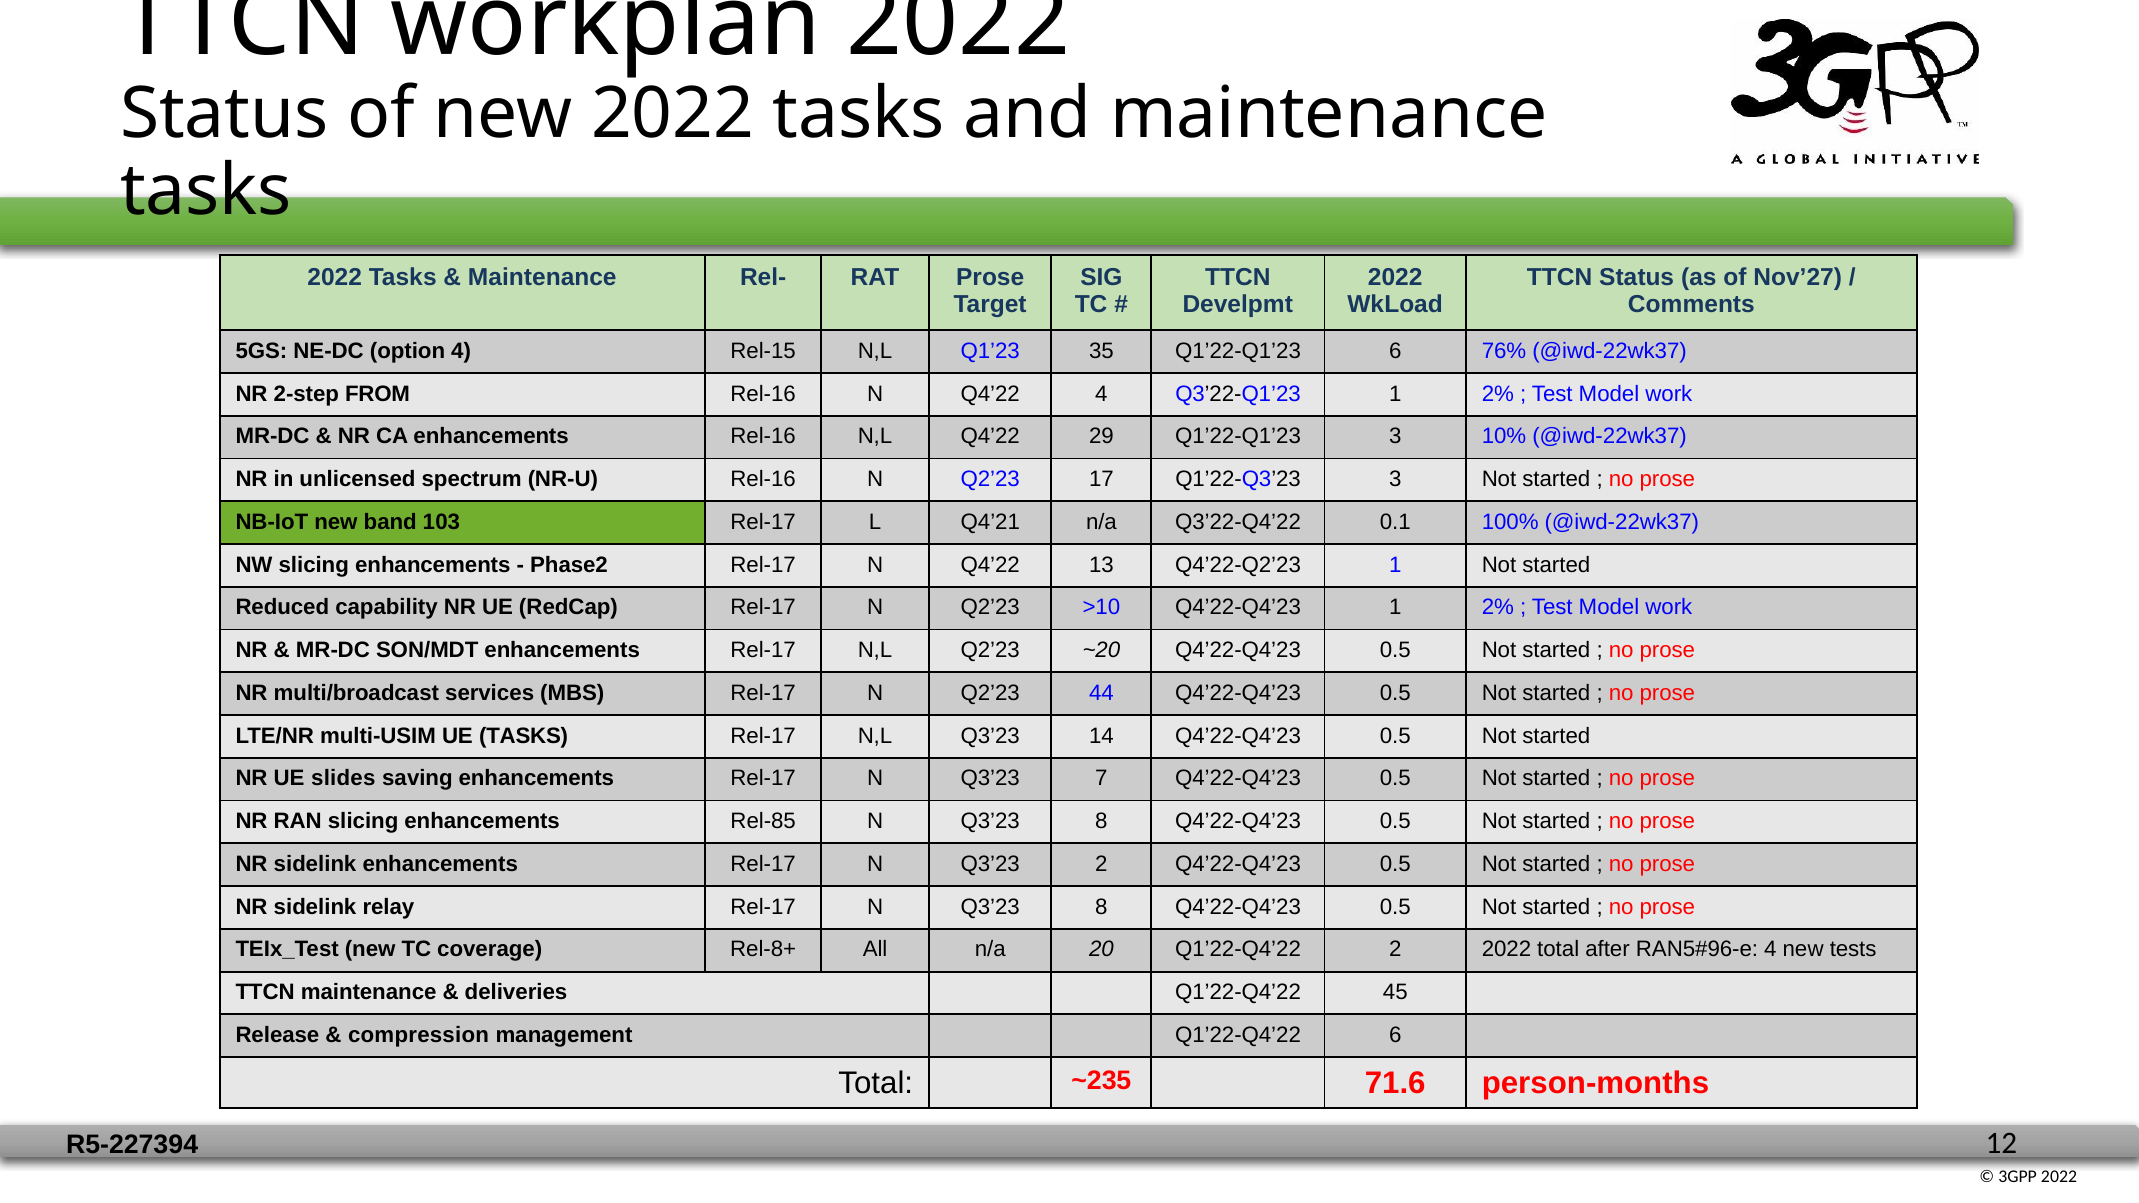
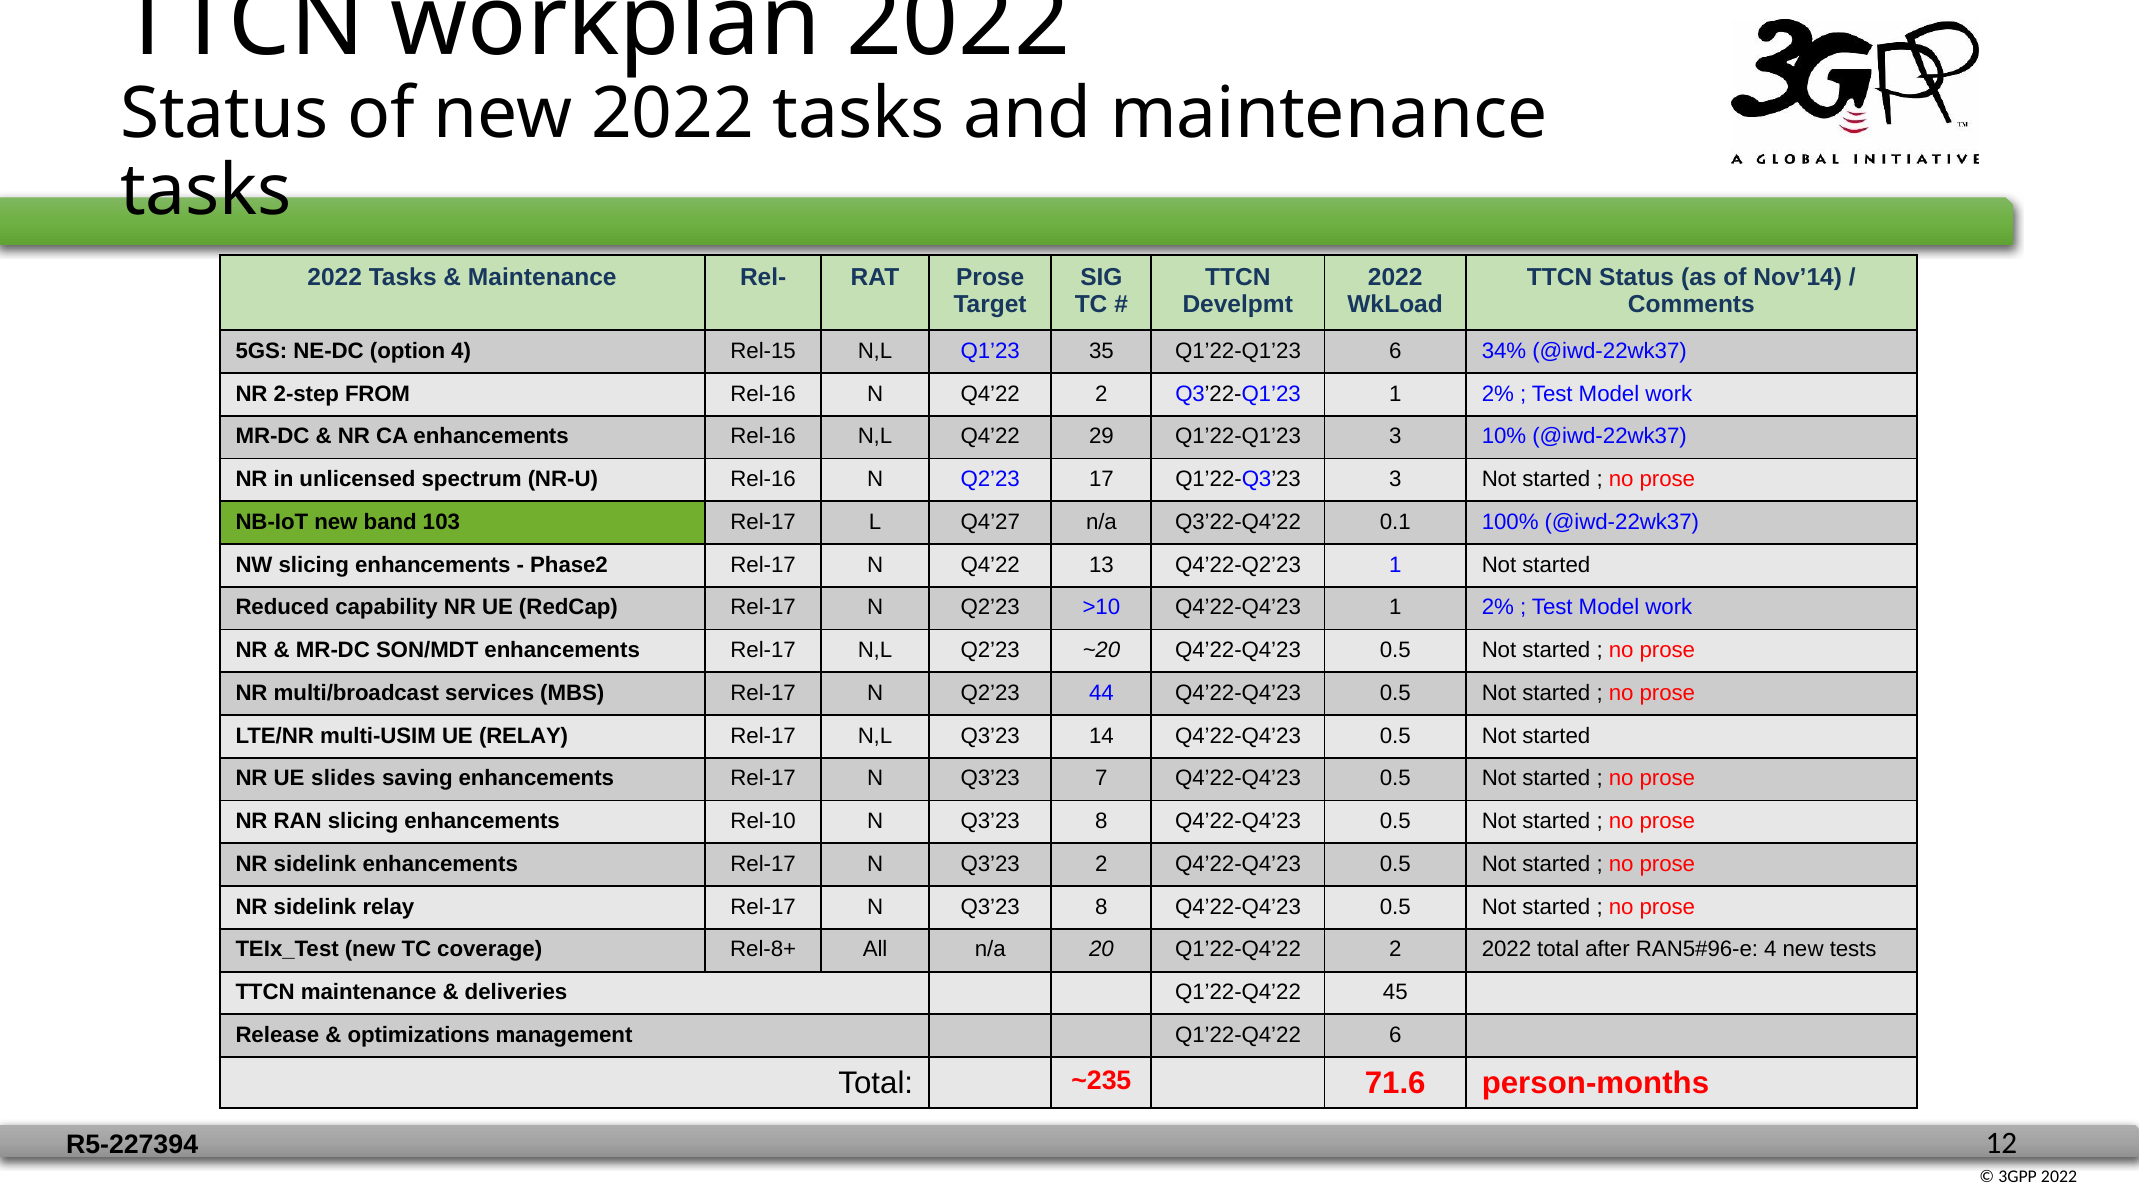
Nov’27: Nov’27 -> Nov’14
76%: 76% -> 34%
Q4’22 4: 4 -> 2
Q4’21: Q4’21 -> Q4’27
UE TASKS: TASKS -> RELAY
Rel-85: Rel-85 -> Rel-10
compression: compression -> optimizations
